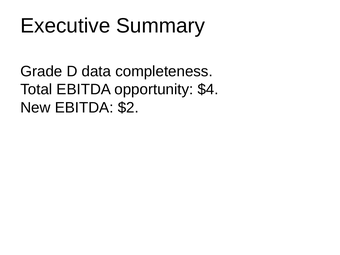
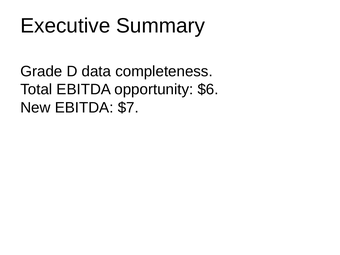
$4: $4 -> $6
$2: $2 -> $7
